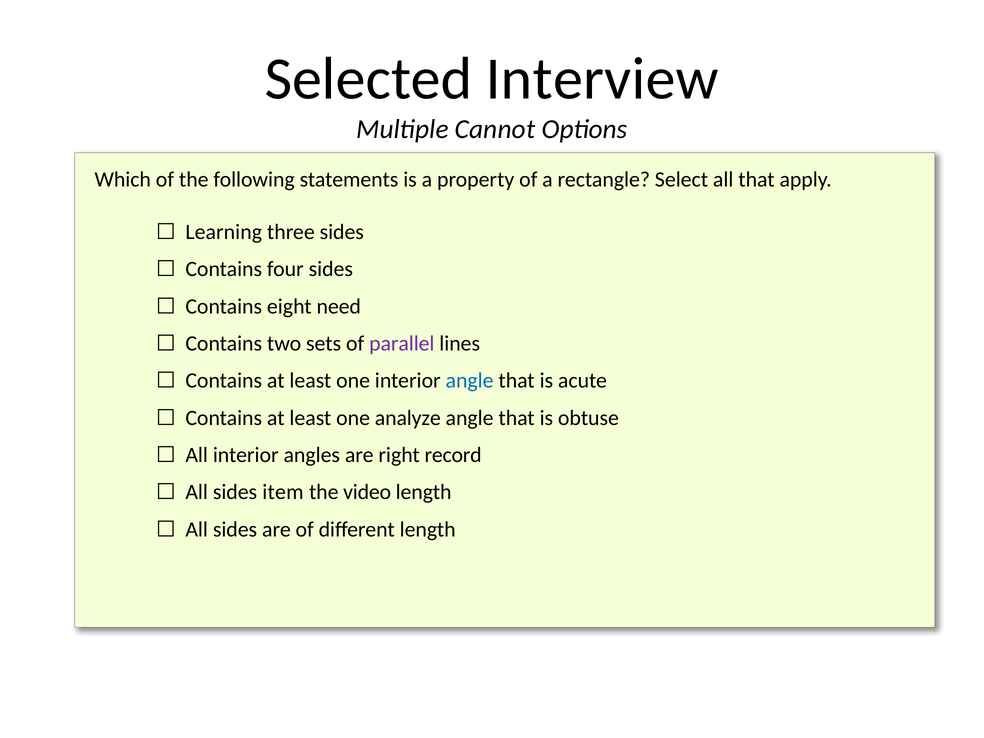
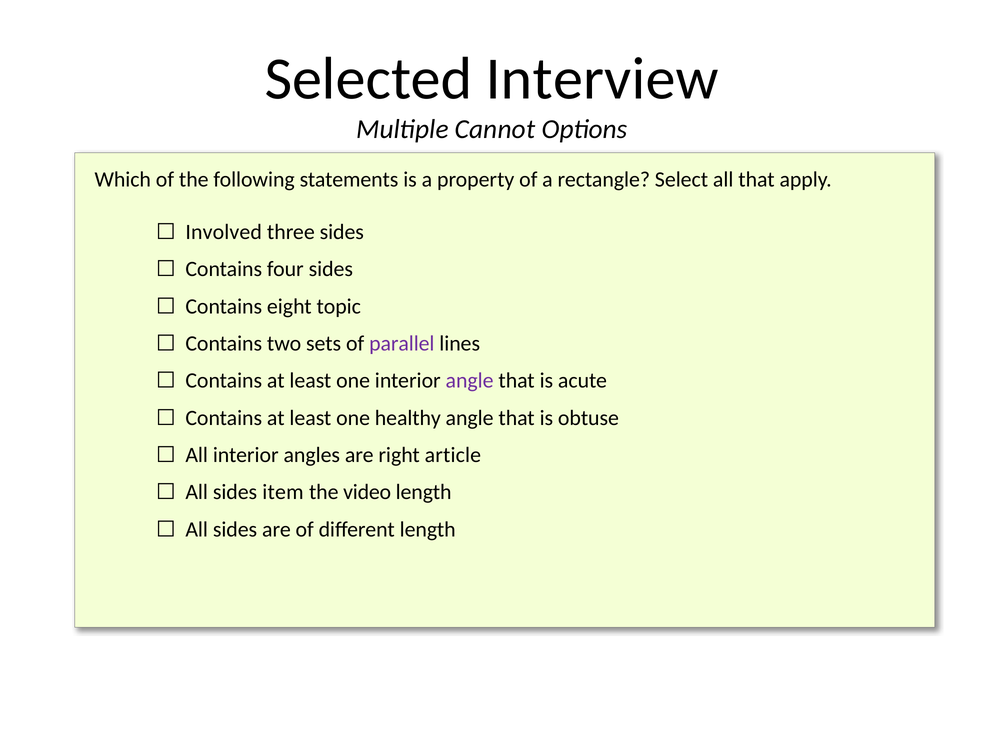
Learning: Learning -> Involved
need: need -> topic
angle at (470, 381) colour: blue -> purple
analyze: analyze -> healthy
record: record -> article
